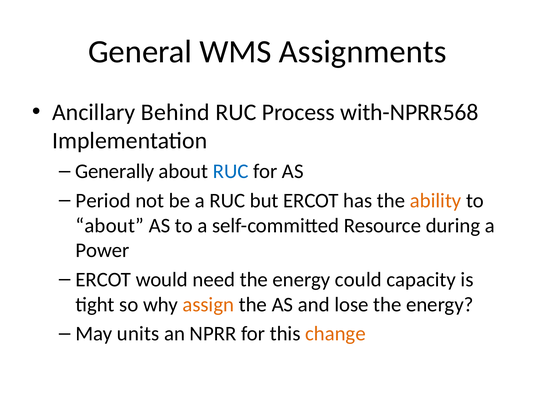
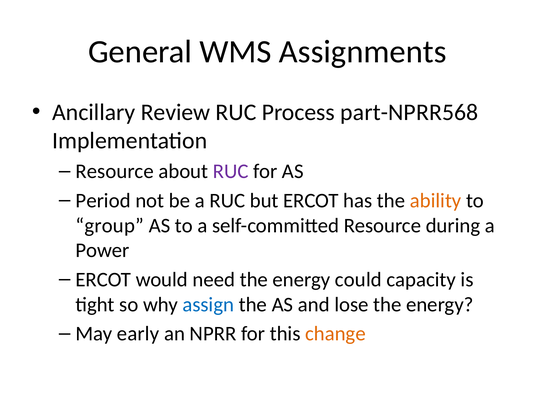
Behind: Behind -> Review
with-NPRR568: with-NPRR568 -> part-NPRR568
Generally at (115, 171): Generally -> Resource
RUC at (231, 171) colour: blue -> purple
about at (110, 226): about -> group
assign colour: orange -> blue
units: units -> early
